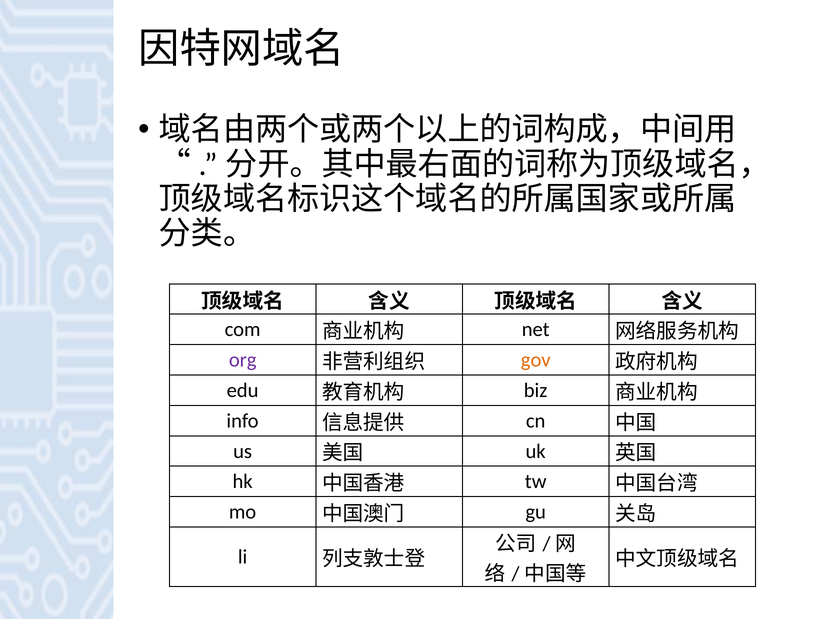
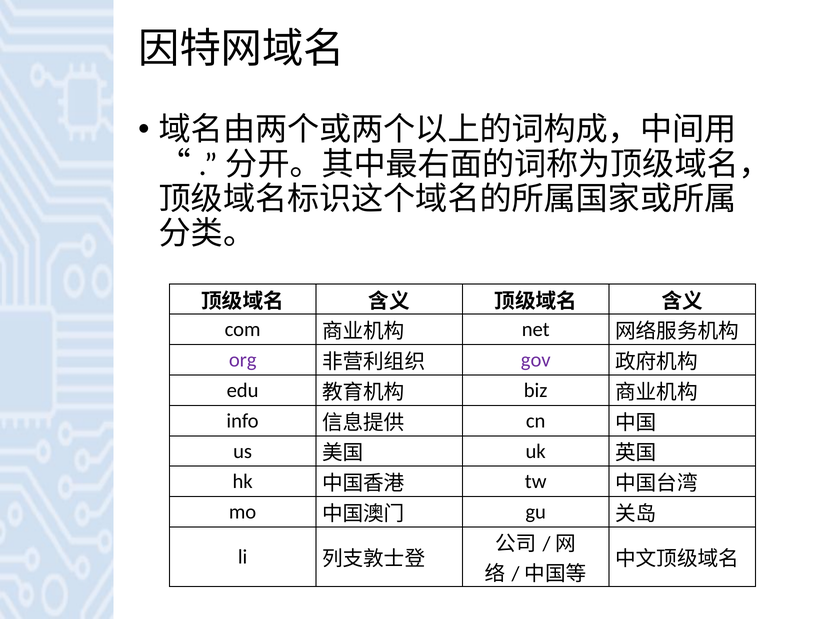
gov colour: orange -> purple
